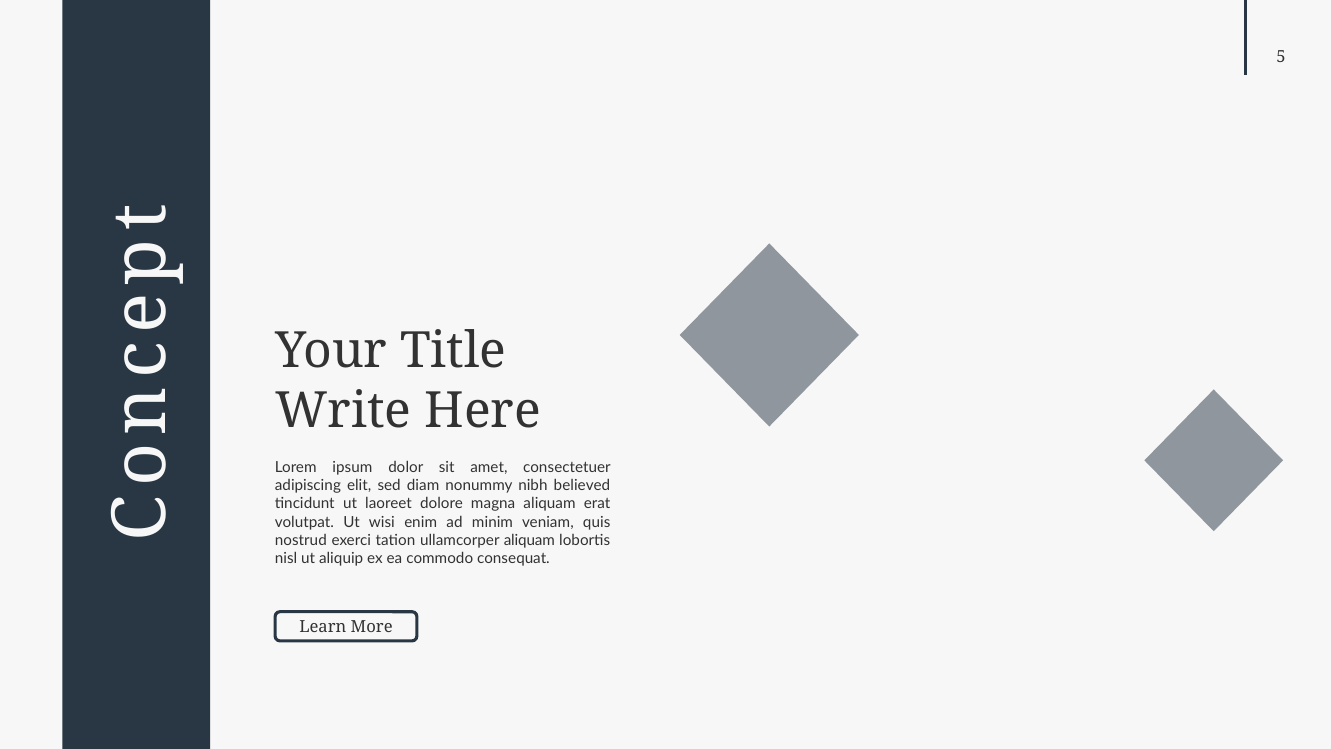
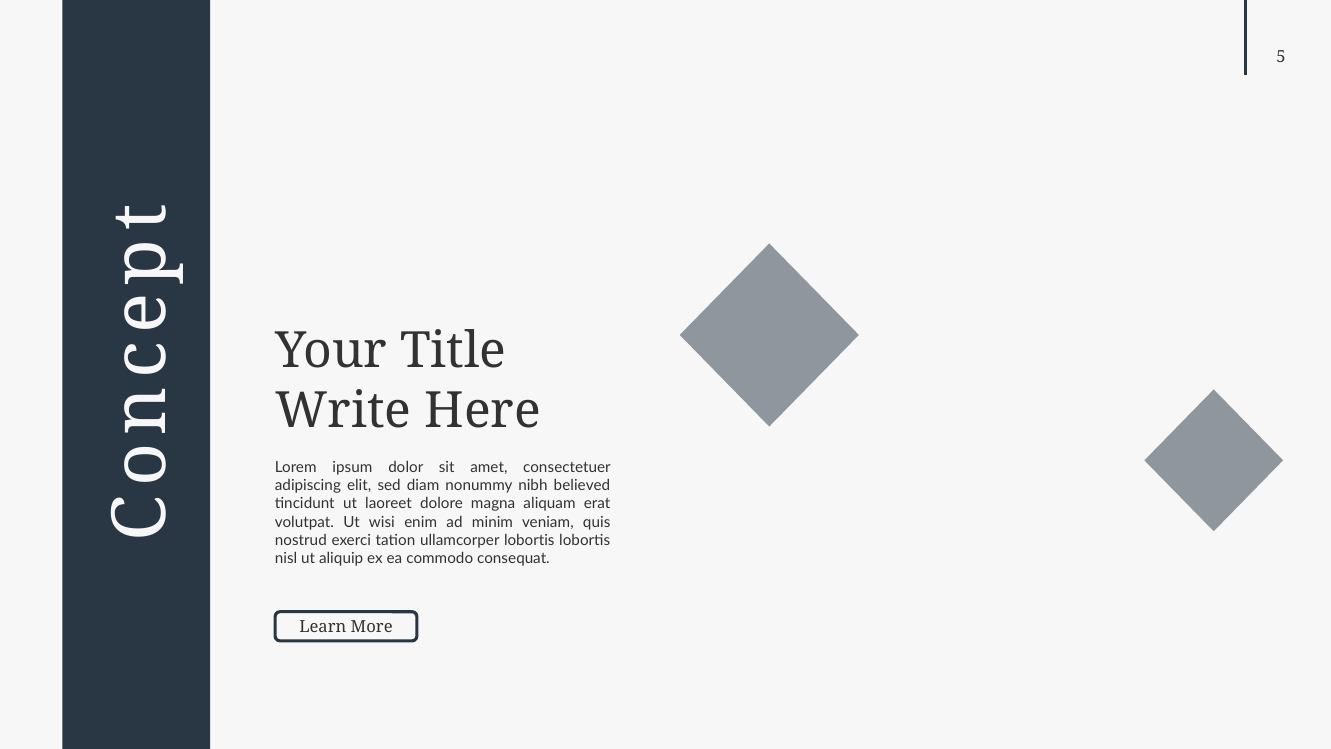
ullamcorper aliquam: aliquam -> lobortis
